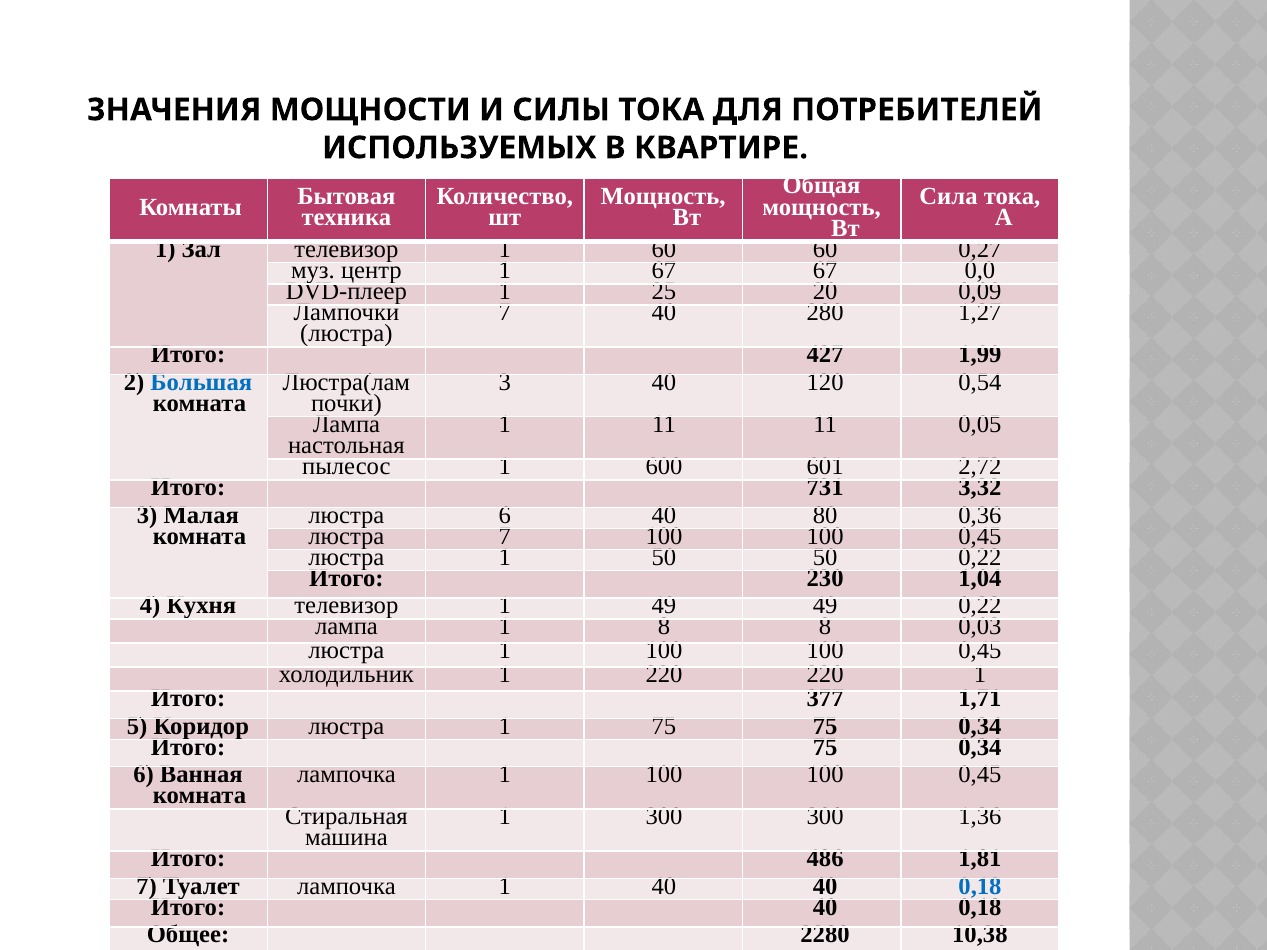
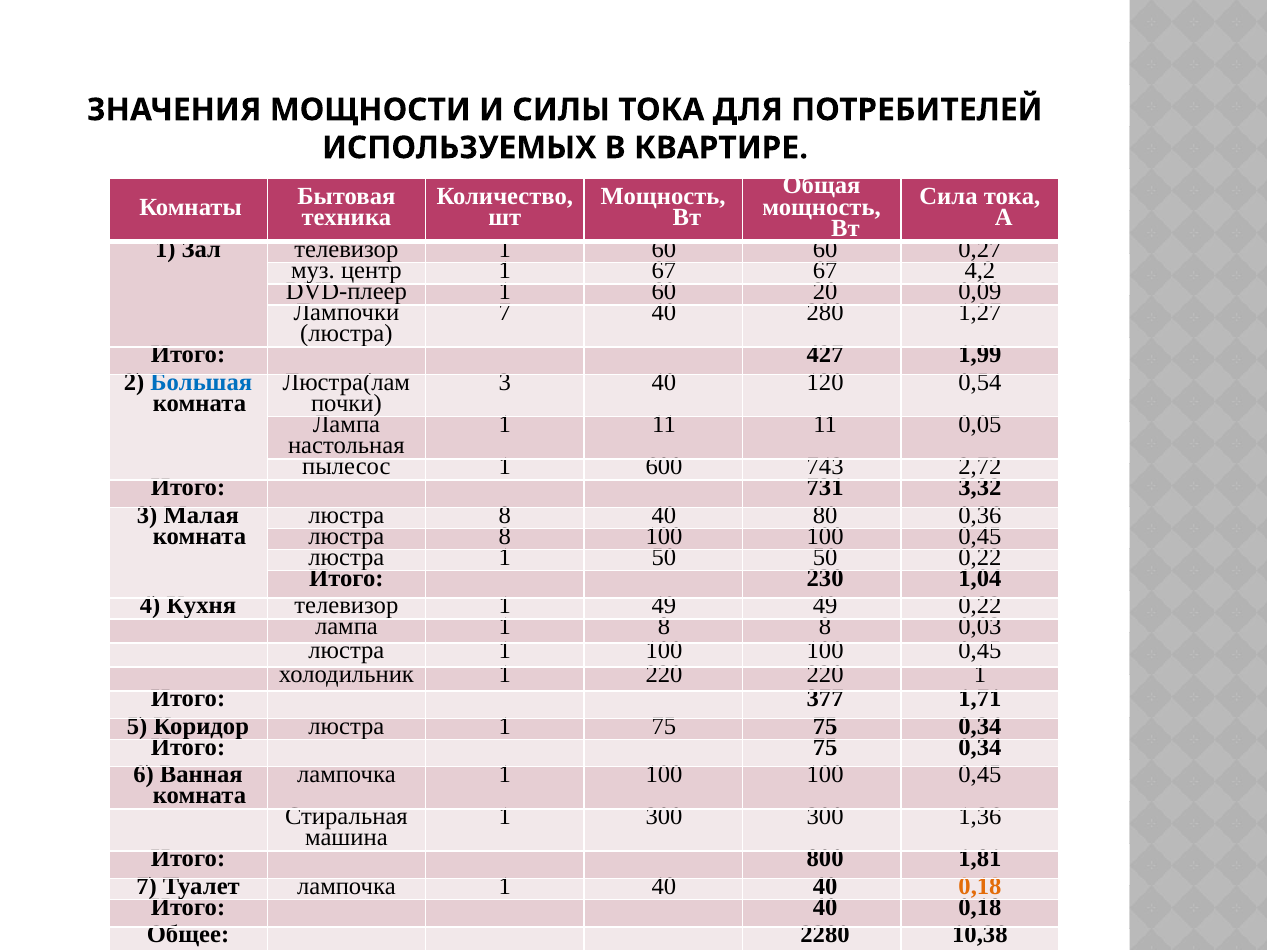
0,0: 0,0 -> 4,2
DVD-плеер 1 25: 25 -> 60
601: 601 -> 743
6 at (505, 515): 6 -> 8
7 at (505, 536): 7 -> 8
486: 486 -> 800
0,18 at (980, 886) colour: blue -> orange
